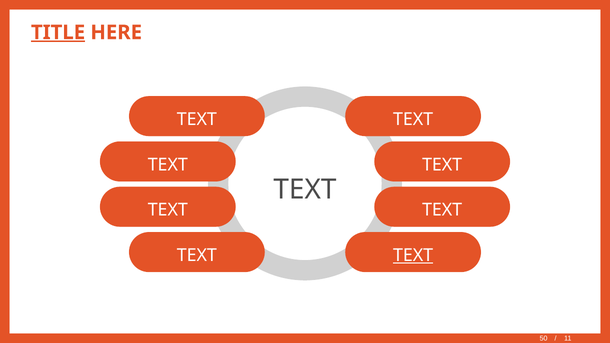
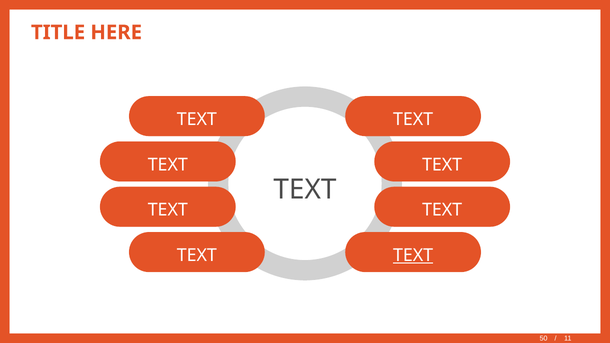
TITLE underline: present -> none
